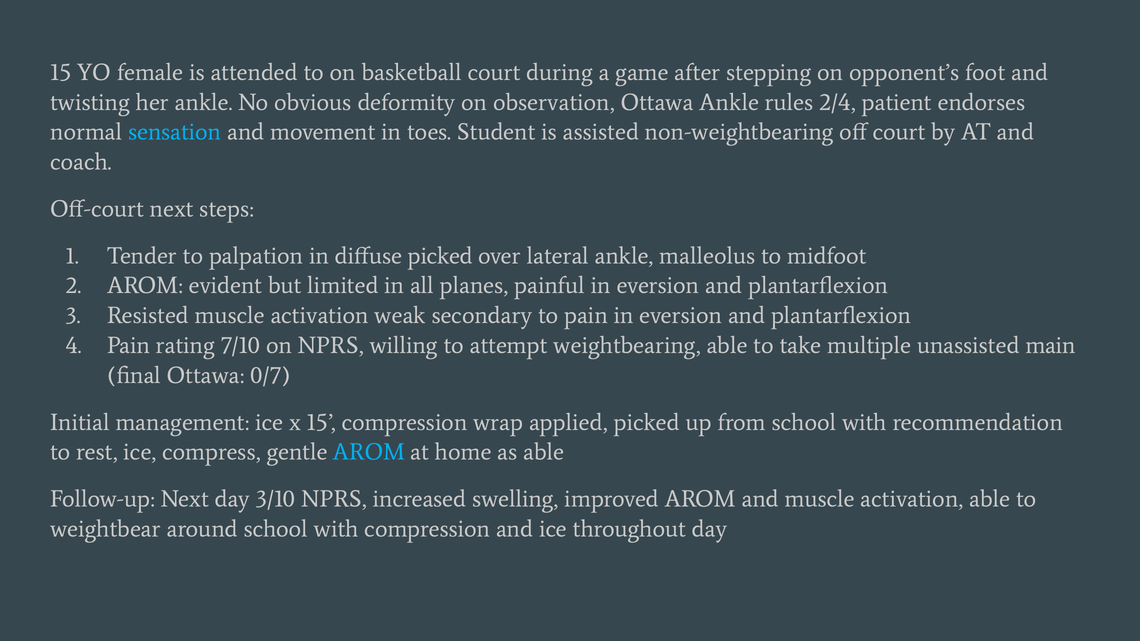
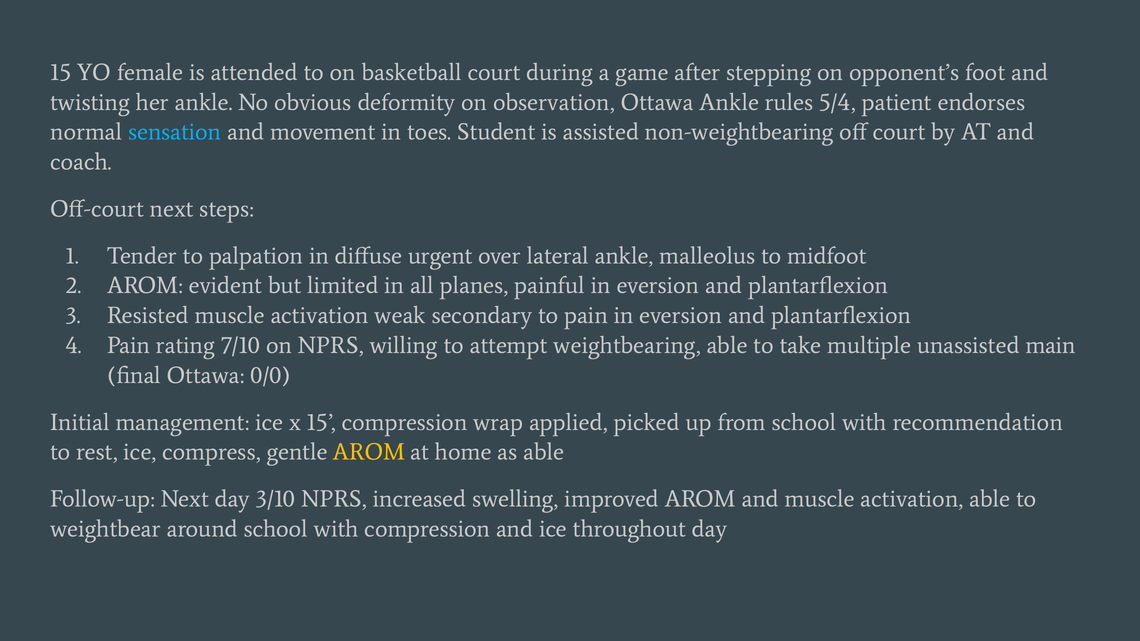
2/4: 2/4 -> 5/4
diffuse picked: picked -> urgent
0/7: 0/7 -> 0/0
AROM at (369, 452) colour: light blue -> yellow
